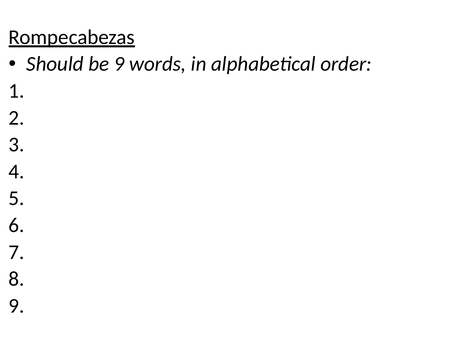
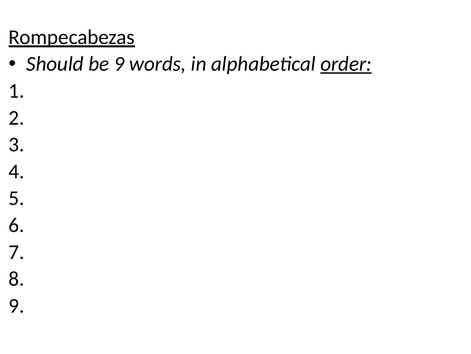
order underline: none -> present
